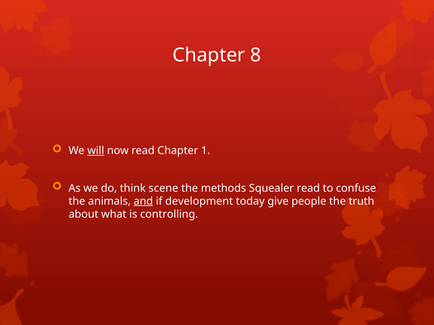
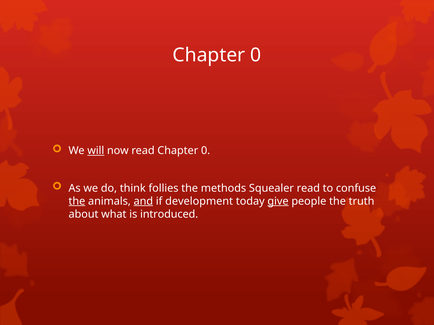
8 at (256, 55): 8 -> 0
read Chapter 1: 1 -> 0
scene: scene -> follies
the at (77, 201) underline: none -> present
give underline: none -> present
controlling: controlling -> introduced
